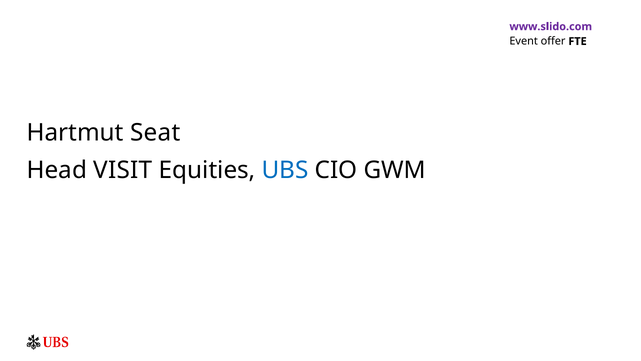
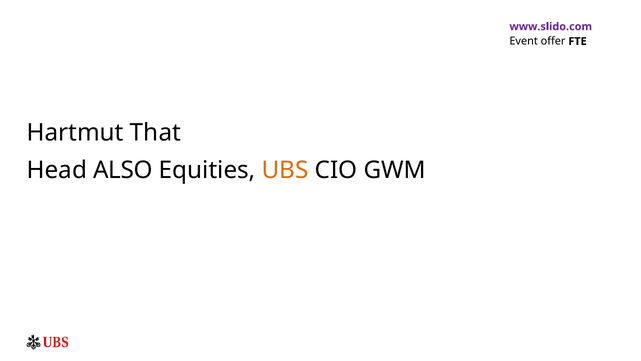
Seat: Seat -> That
VISIT: VISIT -> ALSO
UBS colour: blue -> orange
